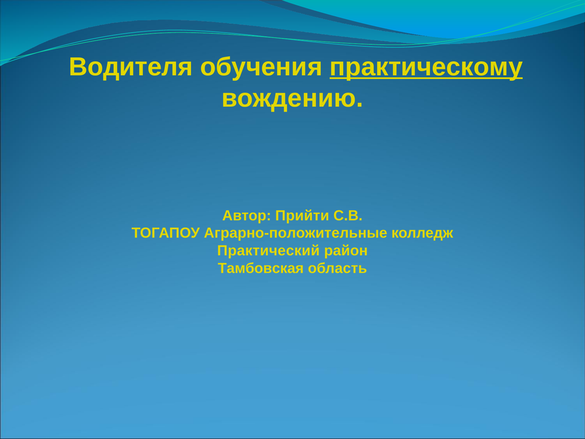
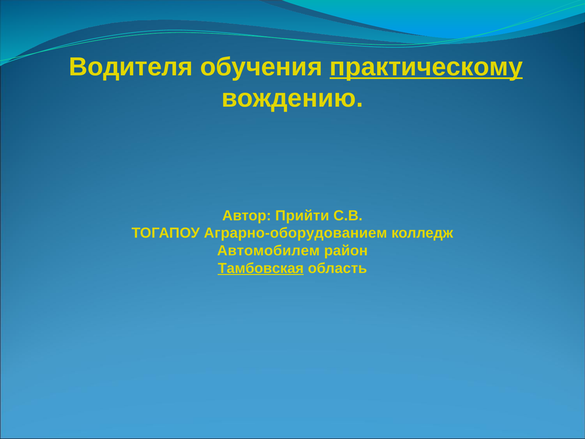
Аграрно-положительные: Аграрно-положительные -> Аграрно-оборудованием
Практический: Практический -> Автомобилем
Тамбовская underline: none -> present
